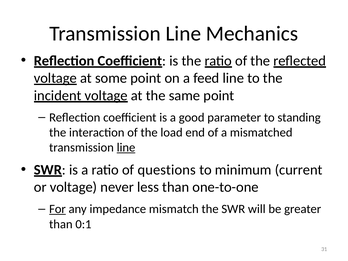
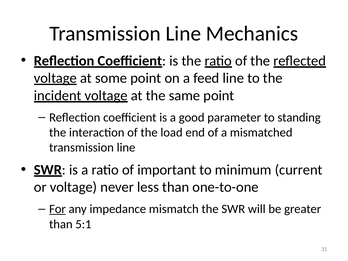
line at (126, 148) underline: present -> none
questions: questions -> important
0:1: 0:1 -> 5:1
